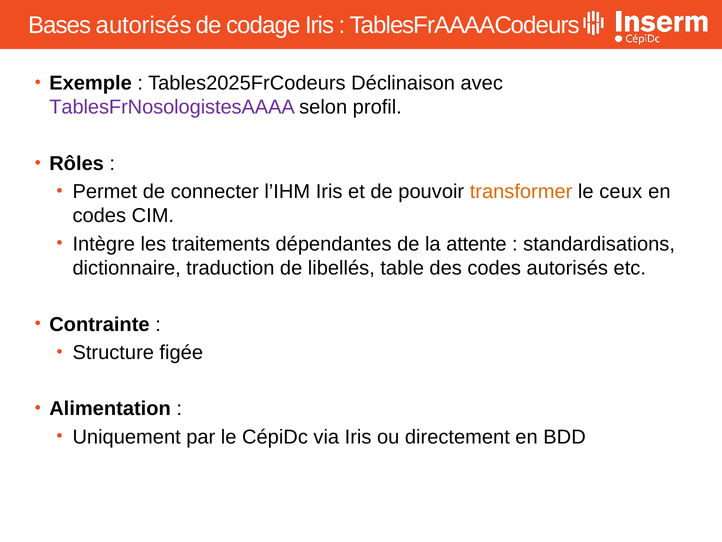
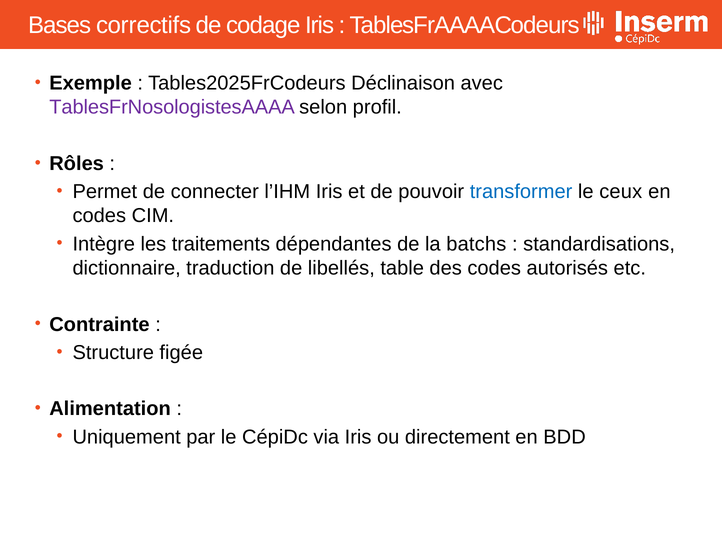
Bases autorisés: autorisés -> correctifs
transformer colour: orange -> blue
attente: attente -> batchs
